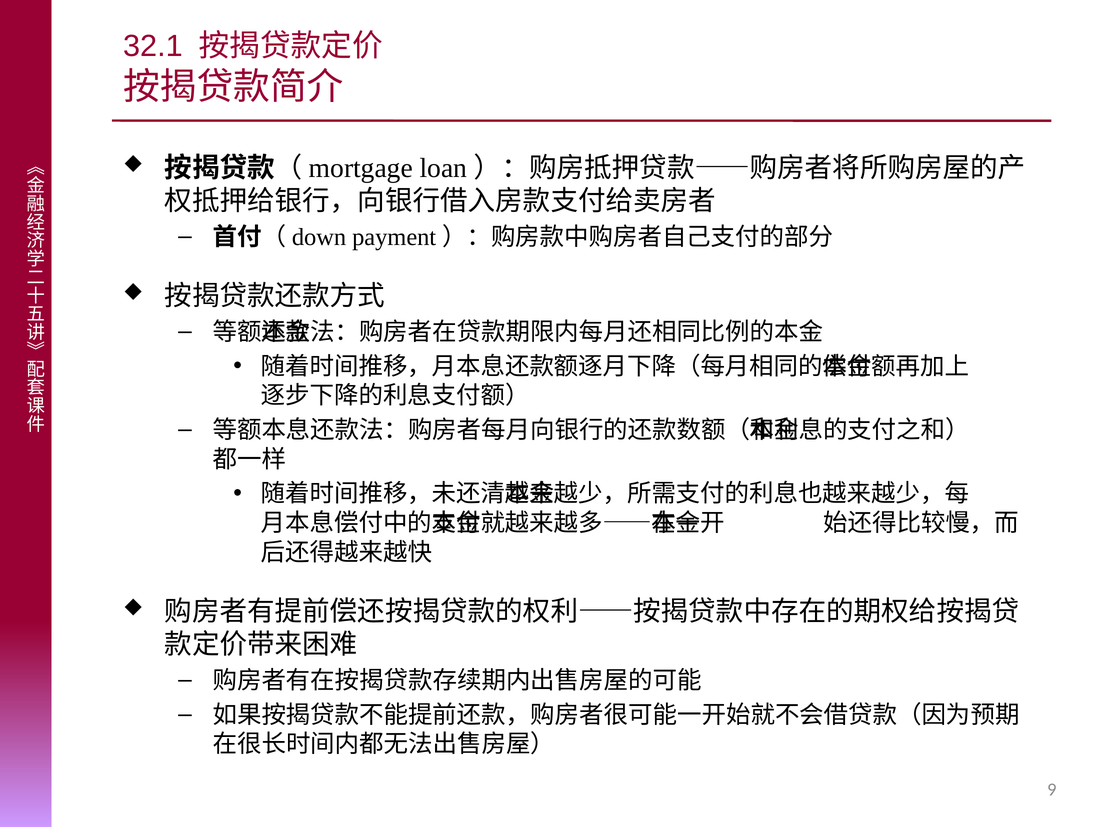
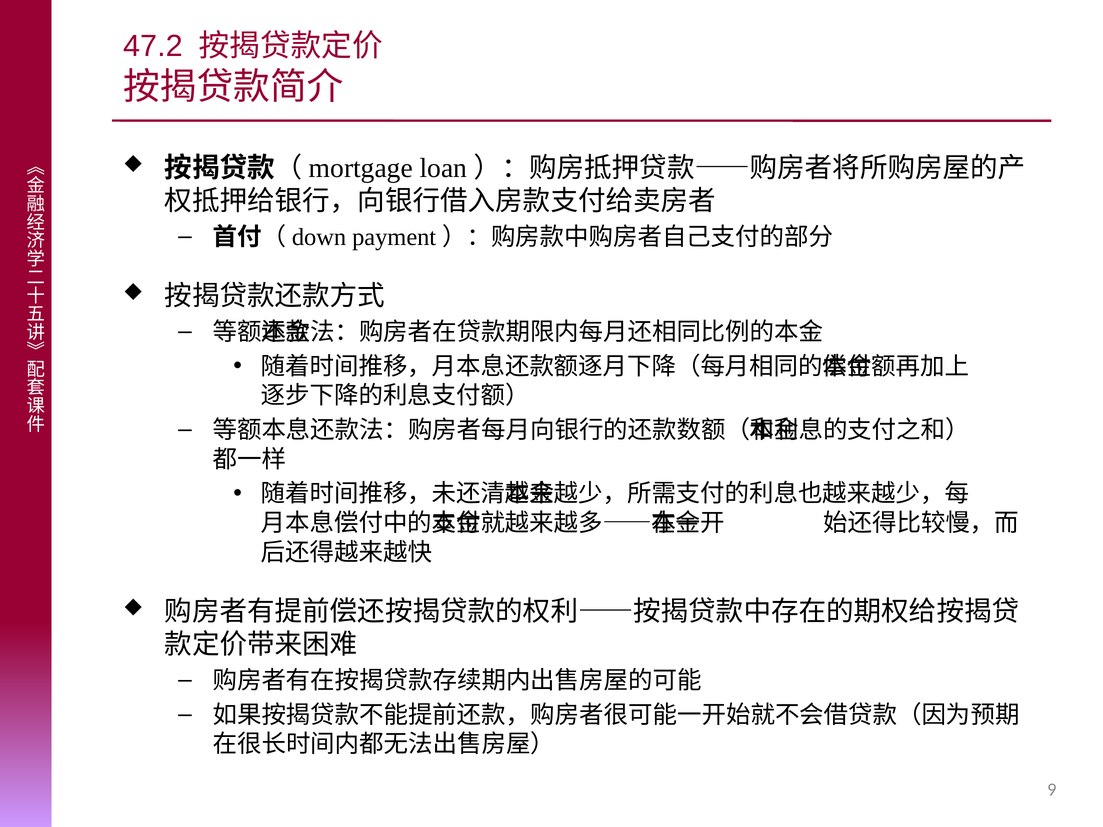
32.1: 32.1 -> 47.2
